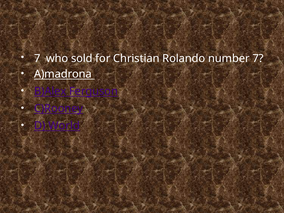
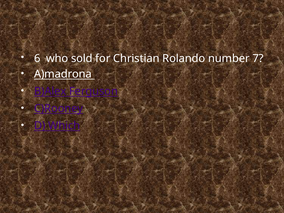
7 at (37, 58): 7 -> 6
World: World -> Which
